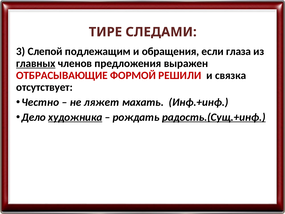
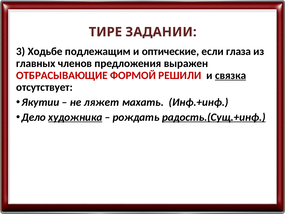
СЛЕДАМИ: СЛЕДАМИ -> ЗАДАНИИ
Слепой: Слепой -> Ходьбе
обращения: обращения -> оптические
главных underline: present -> none
связка underline: none -> present
Честно: Честно -> Якутии
